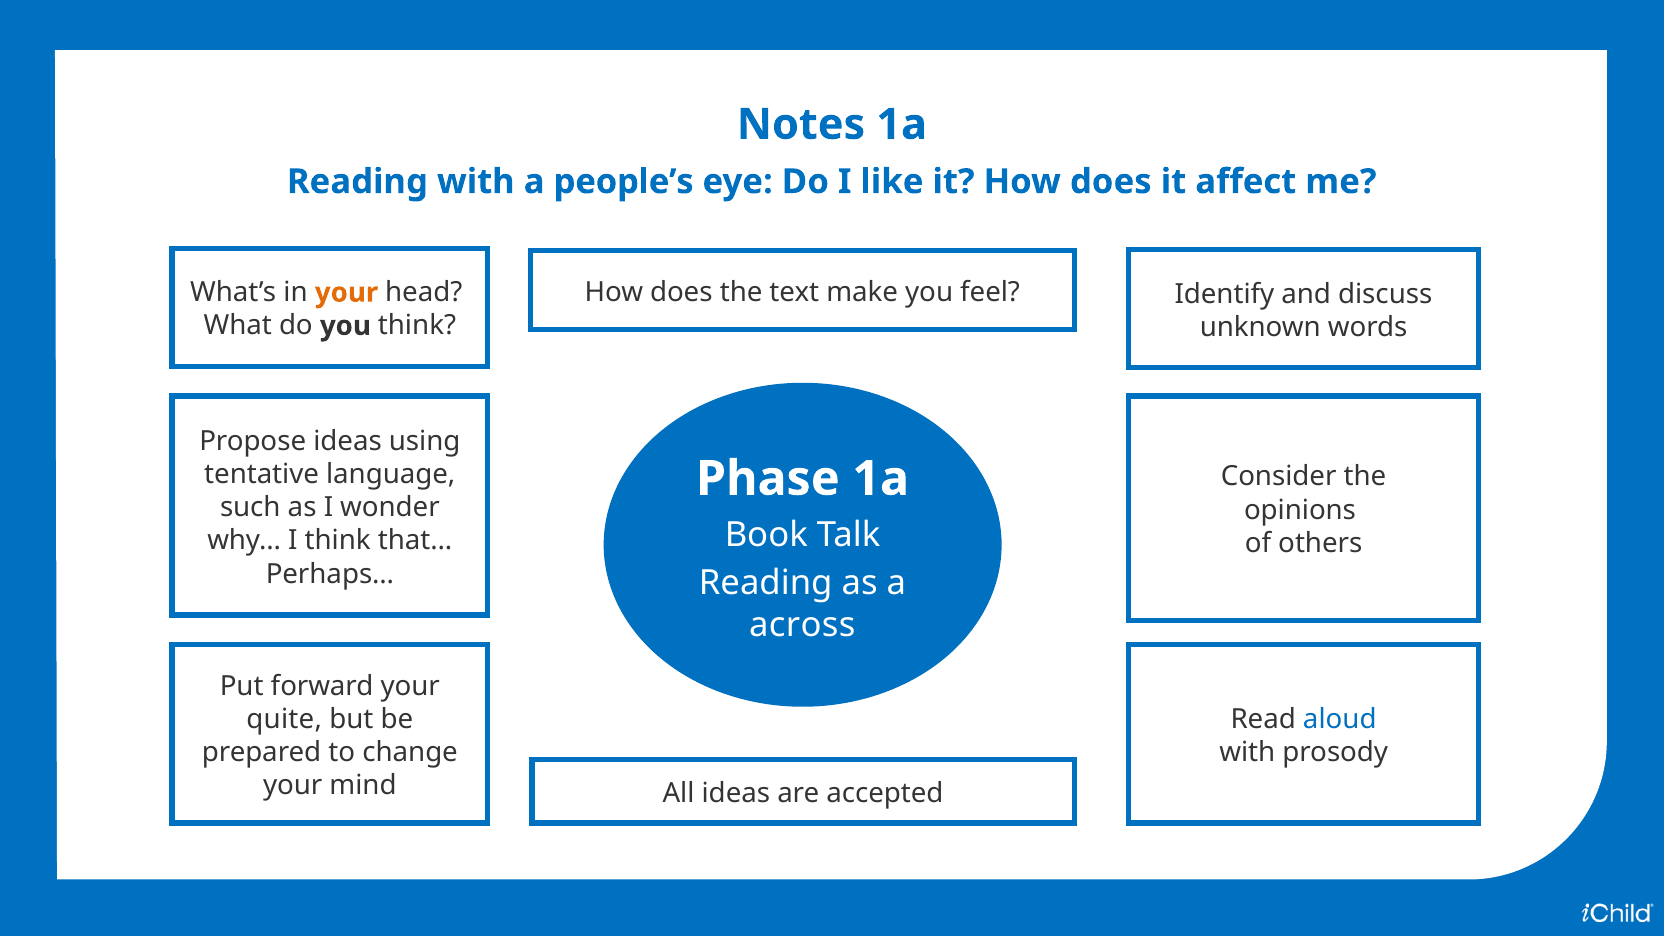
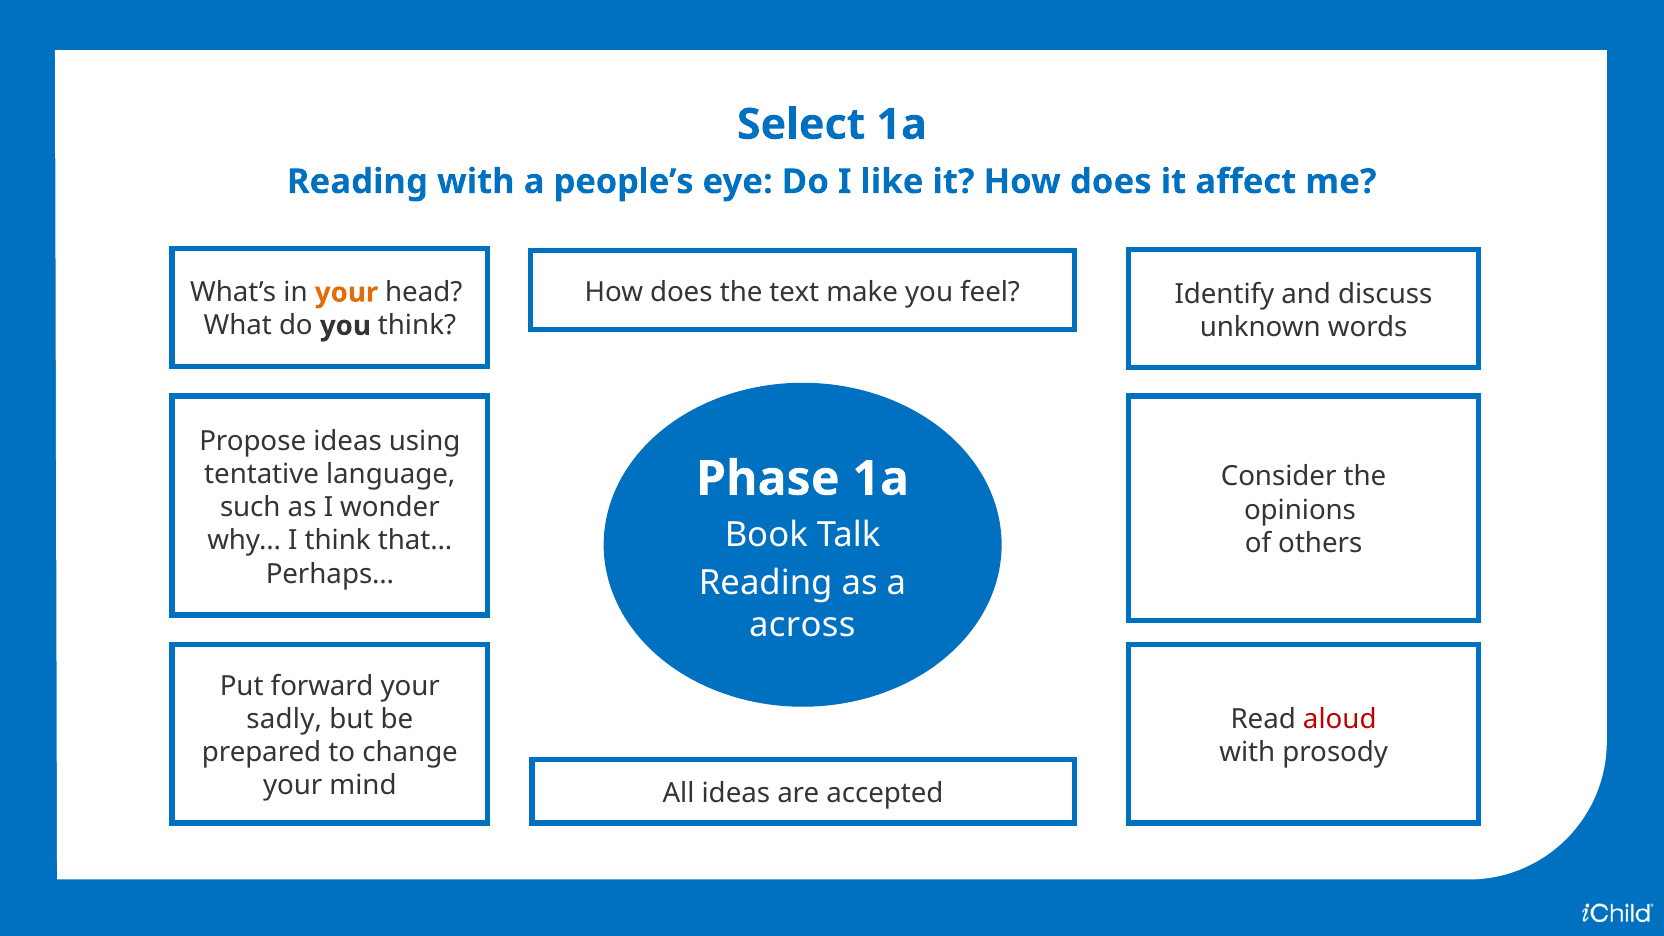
Notes: Notes -> Select
quite: quite -> sadly
aloud colour: blue -> red
